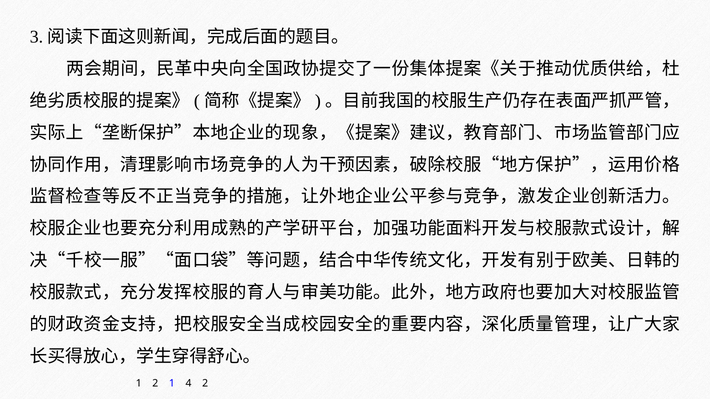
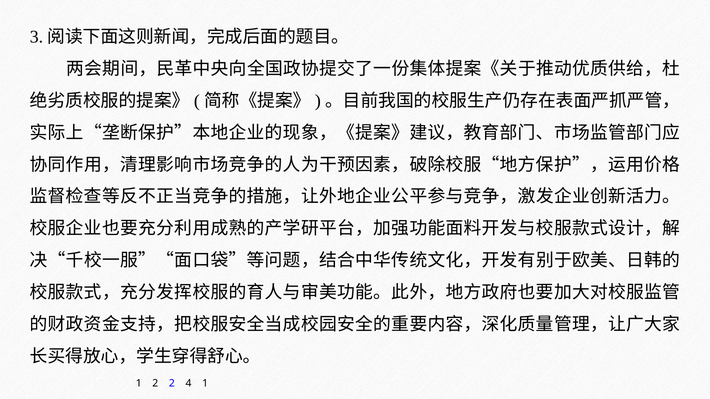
2 1: 1 -> 2
4 2: 2 -> 1
